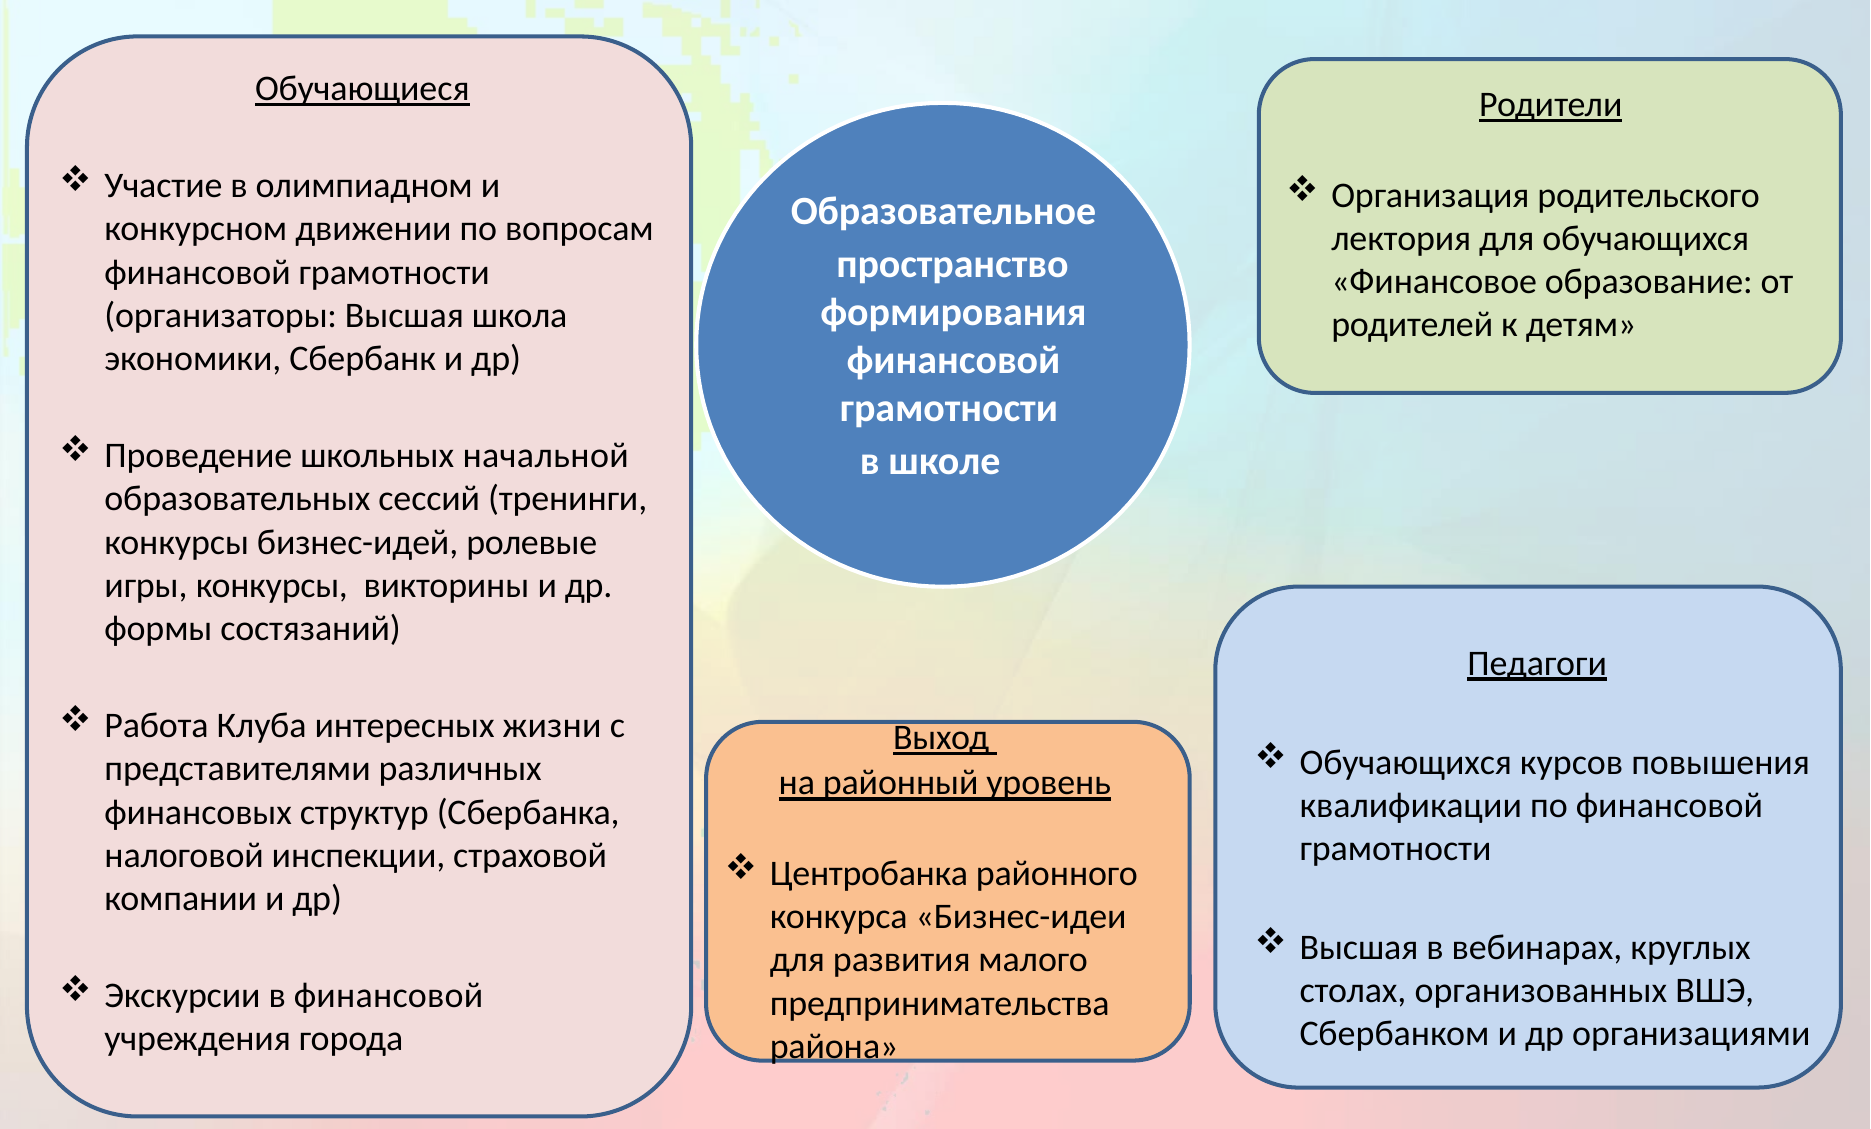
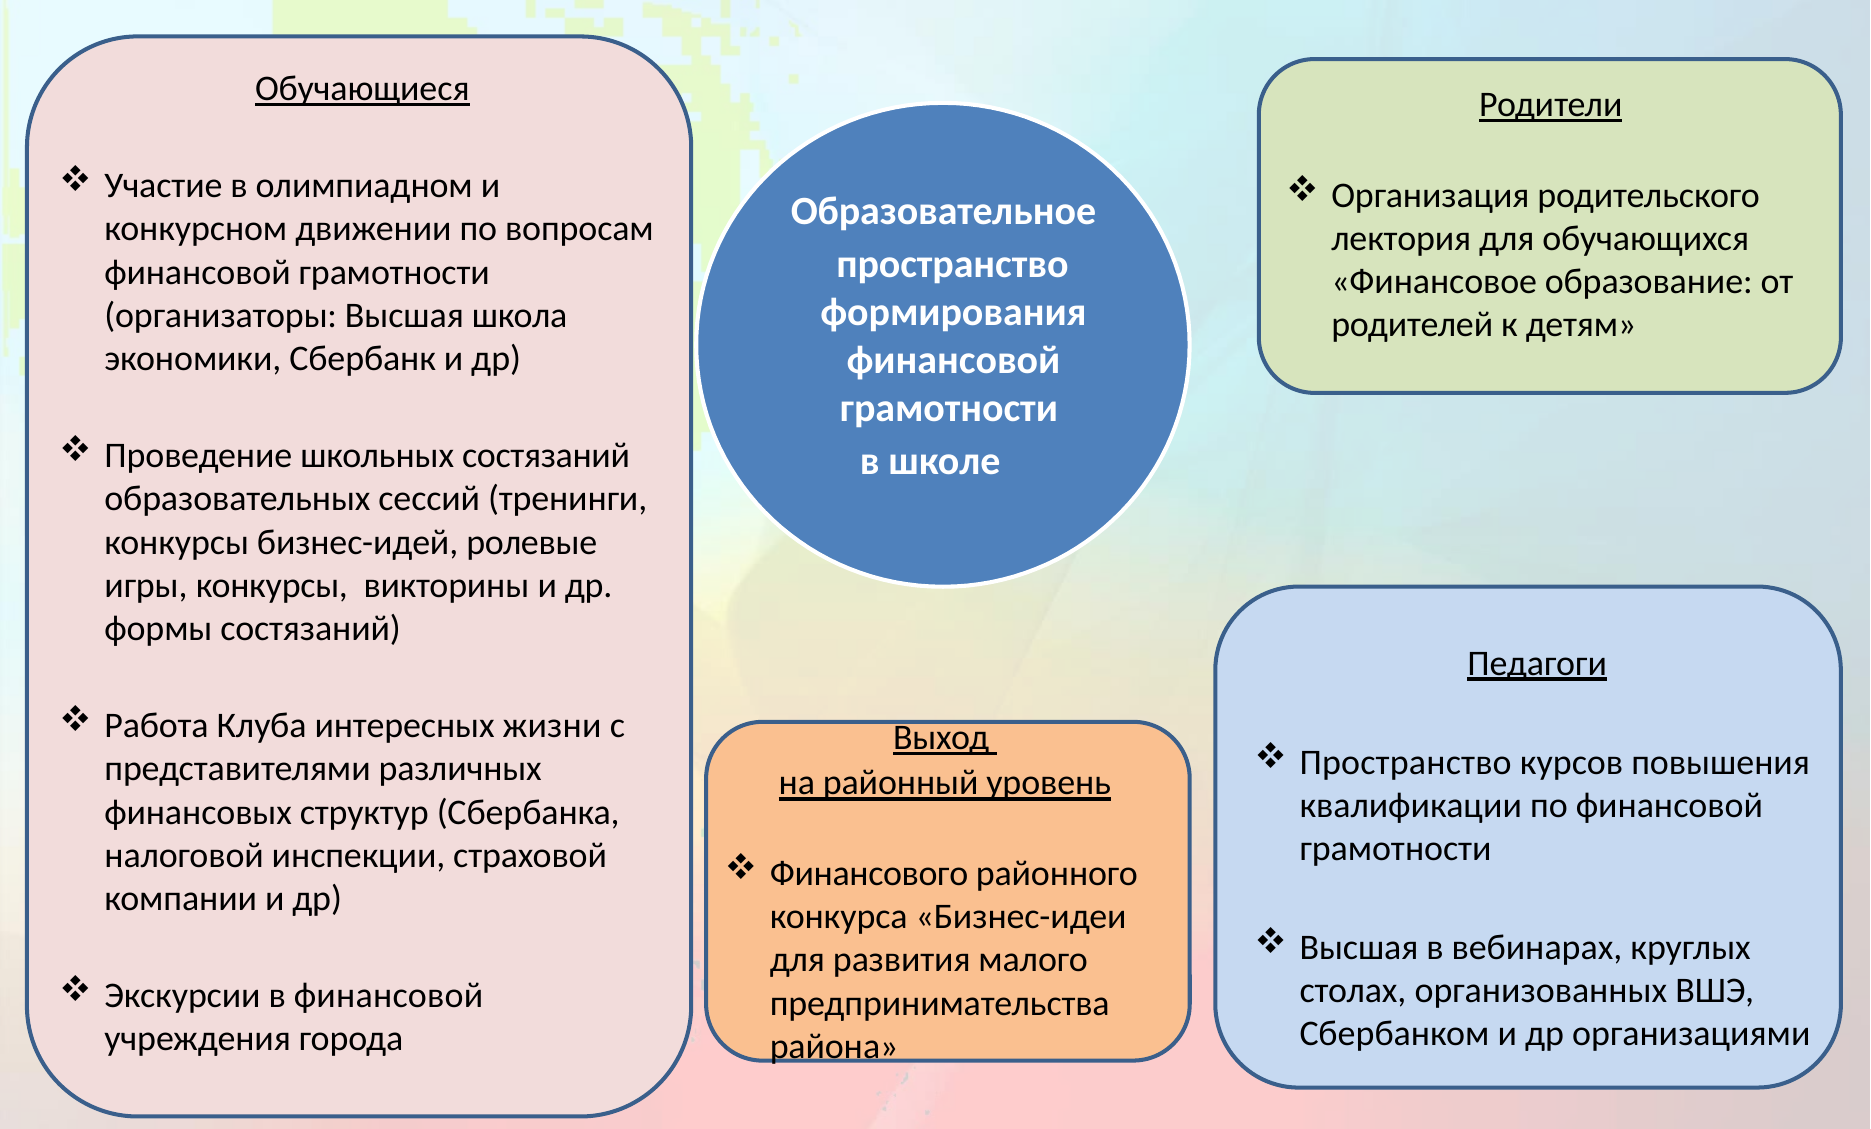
школьных начальной: начальной -> состязаний
Обучающихся at (1406, 762): Обучающихся -> Пространство
Центробанка: Центробанка -> Финансового
